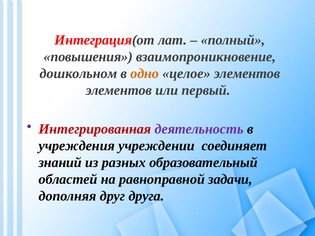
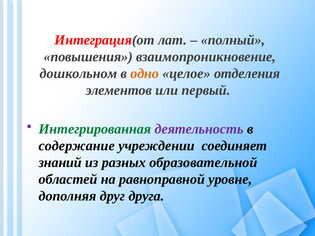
целое элементов: элементов -> отделения
Интегрированная colour: red -> green
учреждения: учреждения -> содержание
образовательный: образовательный -> образовательной
задачи: задачи -> уровне
